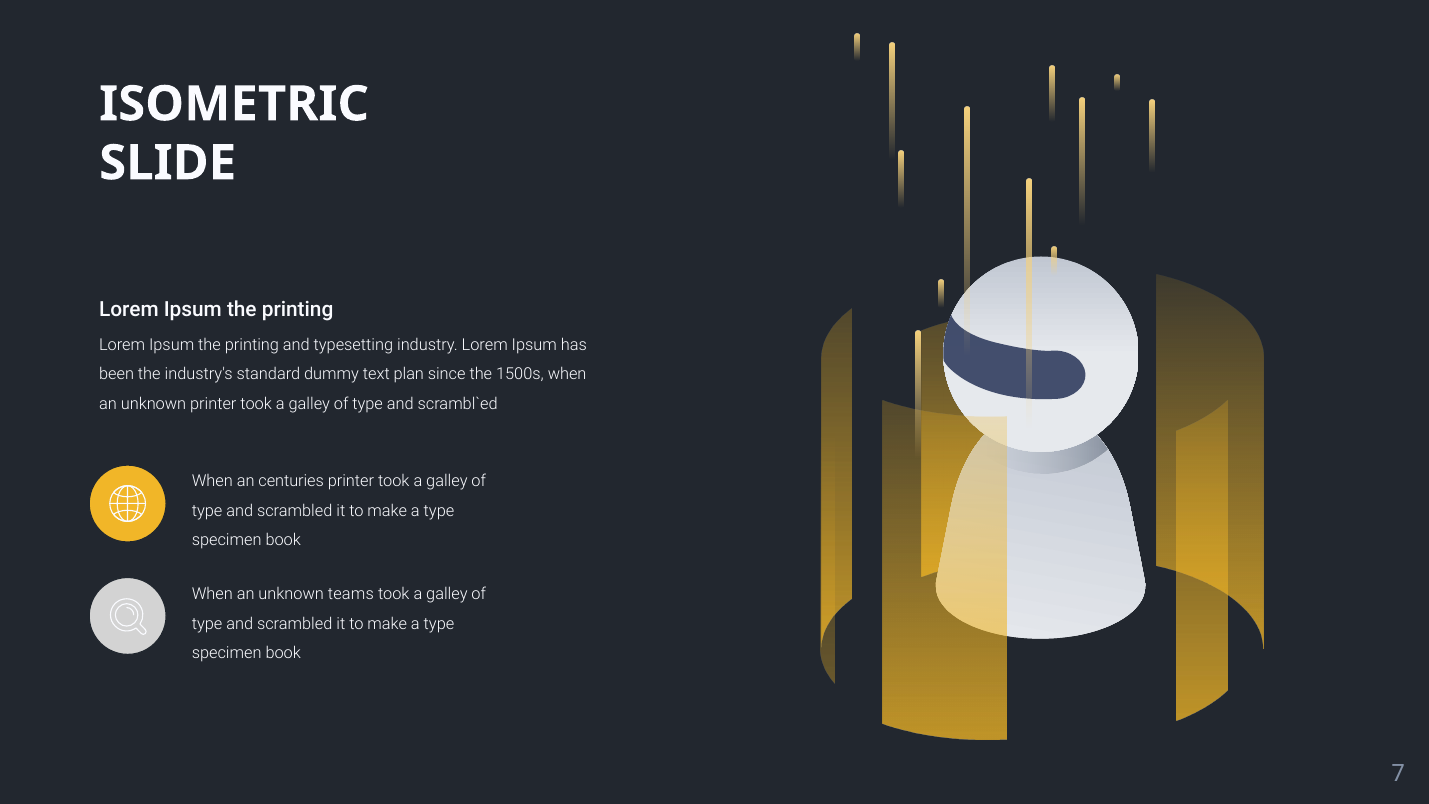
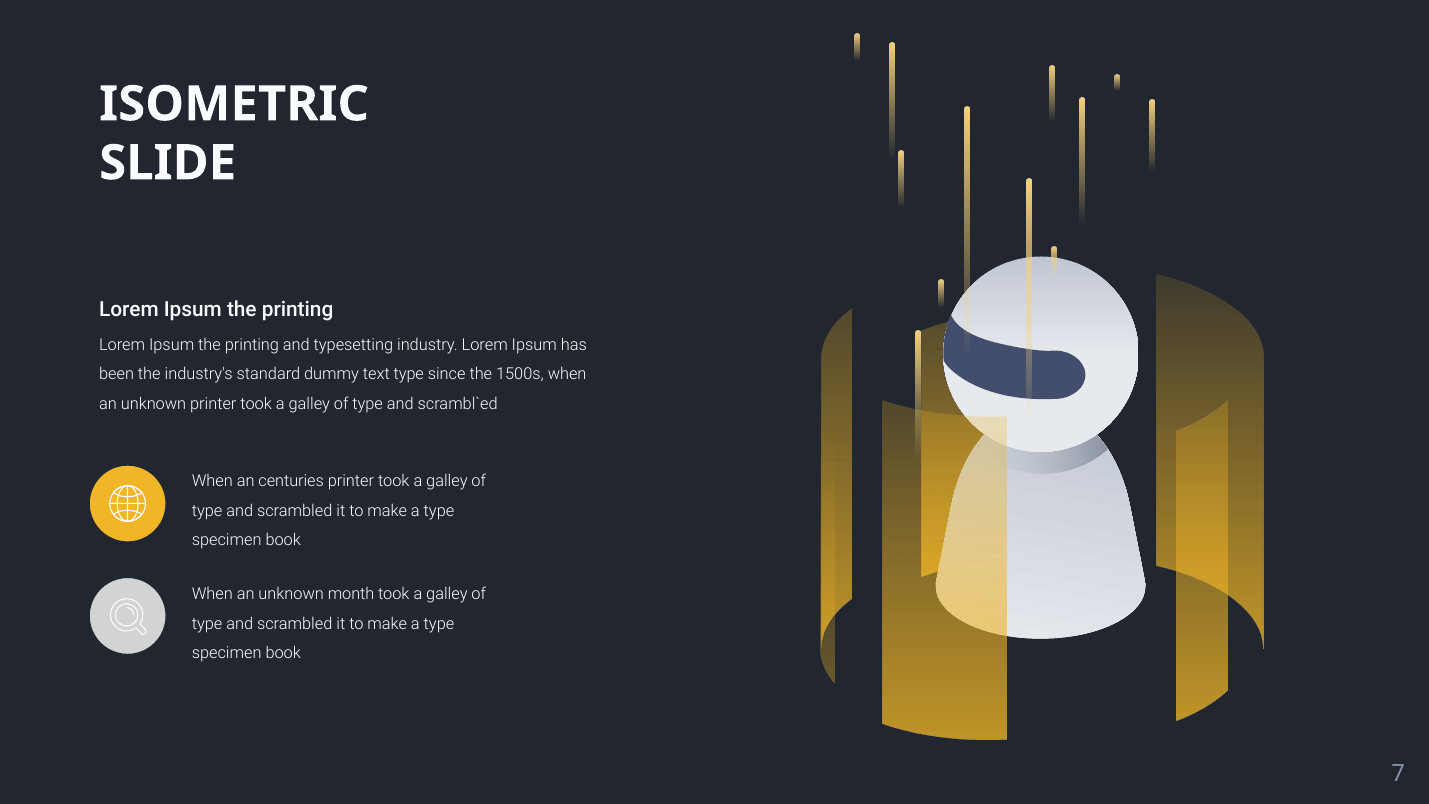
text plan: plan -> type
teams: teams -> month
